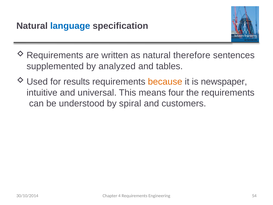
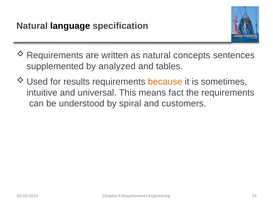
language colour: blue -> black
therefore: therefore -> concepts
newspaper: newspaper -> sometimes
four: four -> fact
